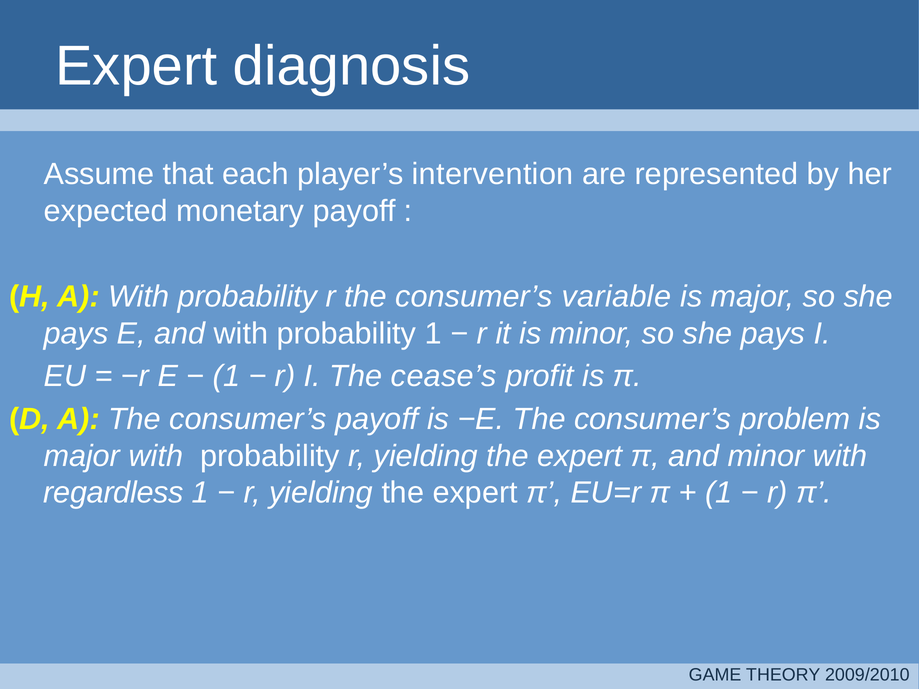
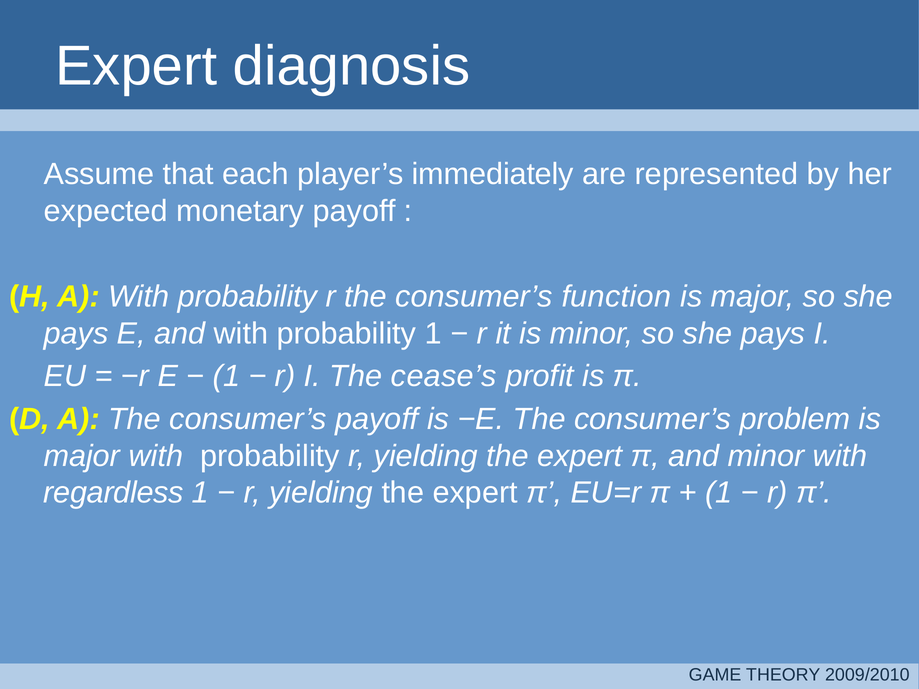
intervention: intervention -> immediately
variable: variable -> function
